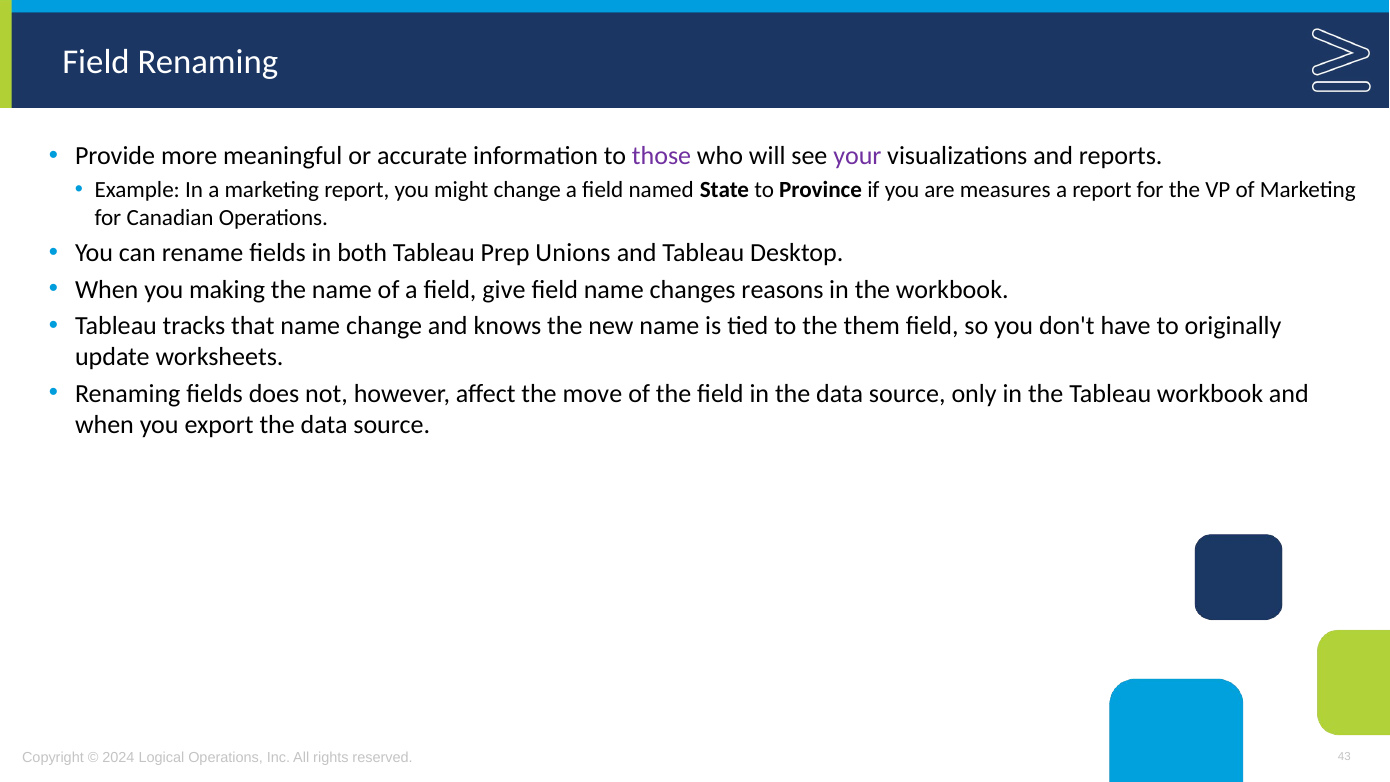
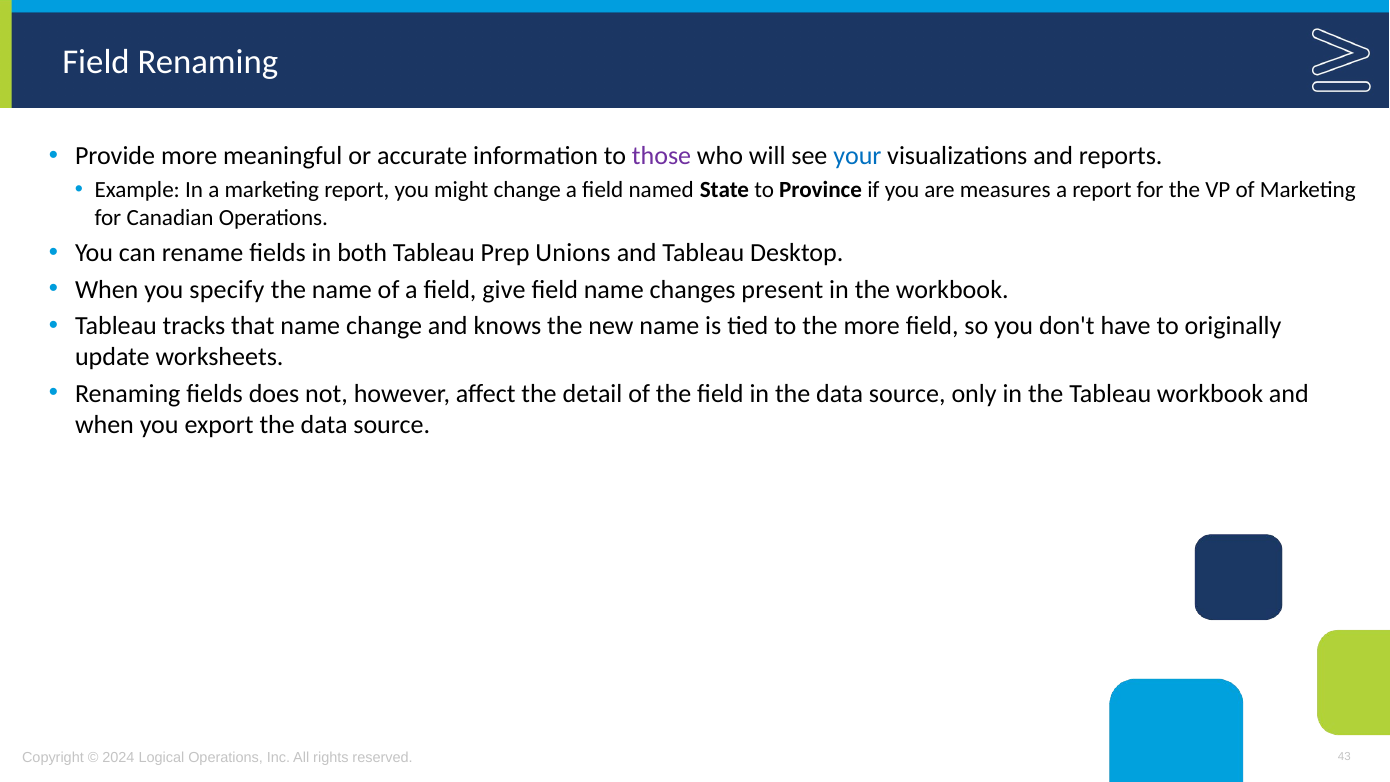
your colour: purple -> blue
making: making -> specify
reasons: reasons -> present
the them: them -> more
move: move -> detail
